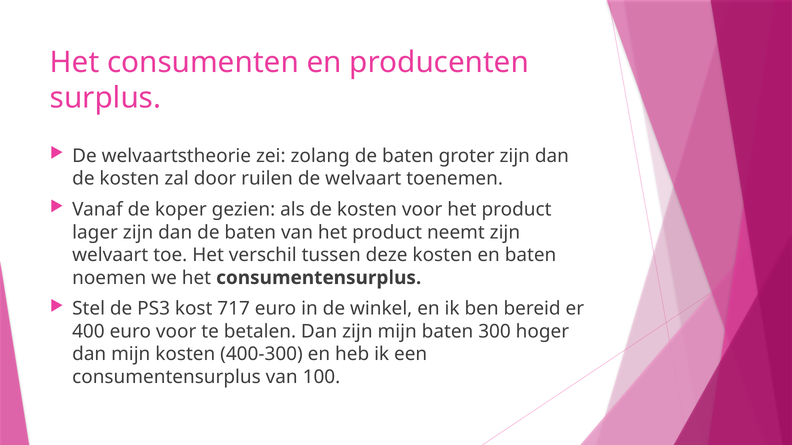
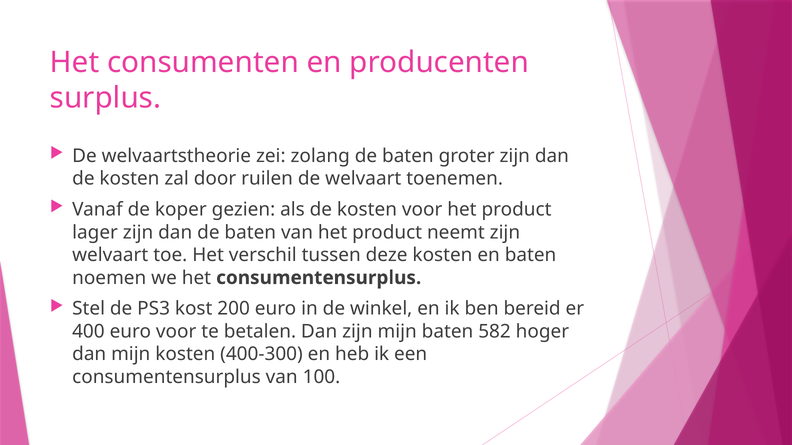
717: 717 -> 200
300: 300 -> 582
